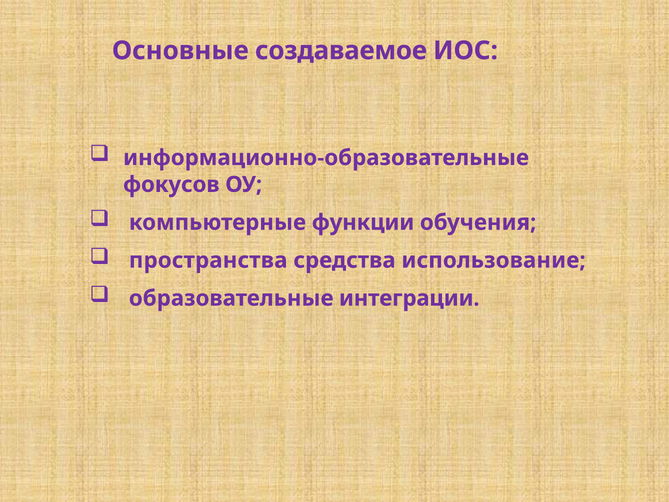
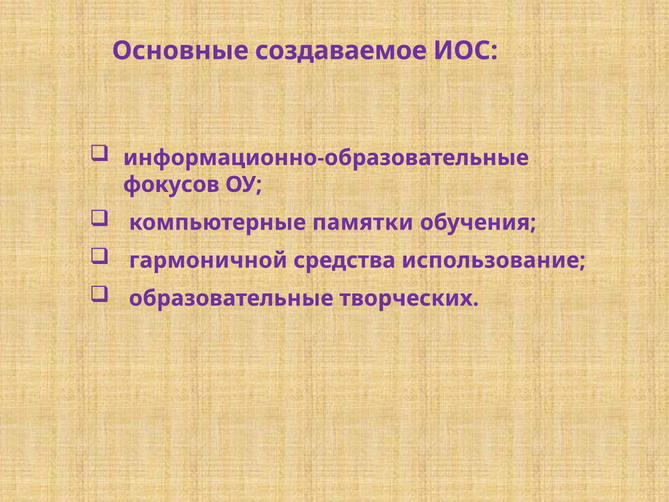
функции: функции -> памятки
пространства: пространства -> гармоничной
интеграции: интеграции -> творческих
